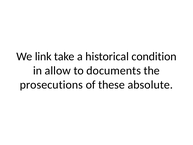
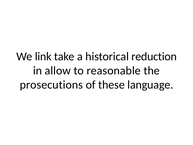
condition: condition -> reduction
documents: documents -> reasonable
absolute: absolute -> language
